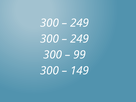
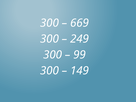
249 at (80, 23): 249 -> 669
